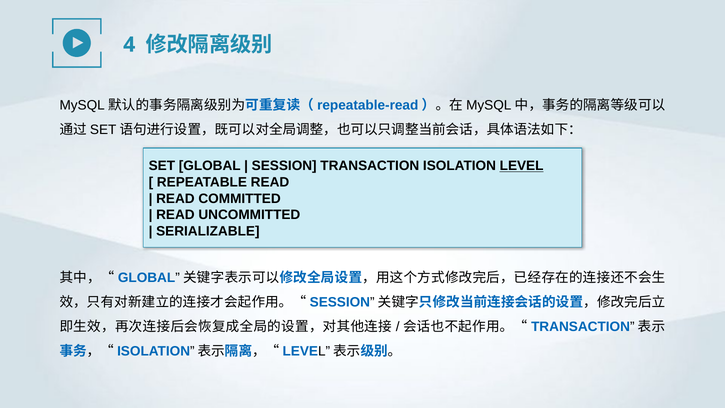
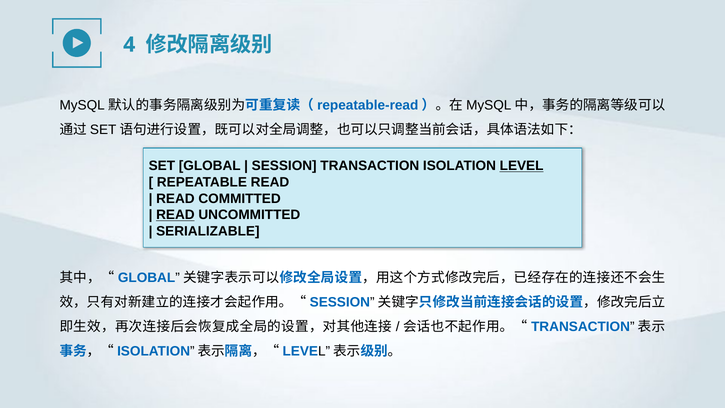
READ at (175, 215) underline: none -> present
